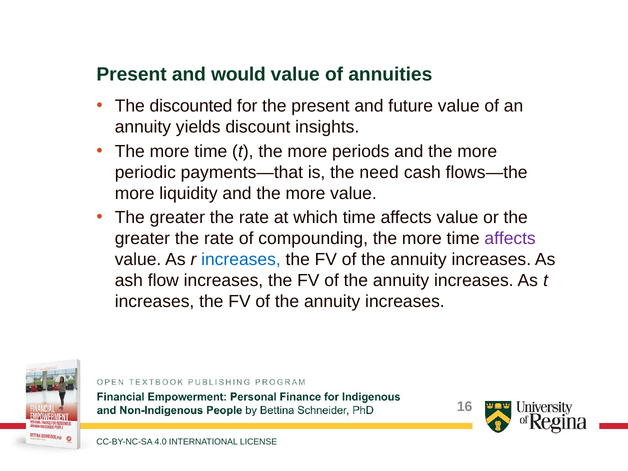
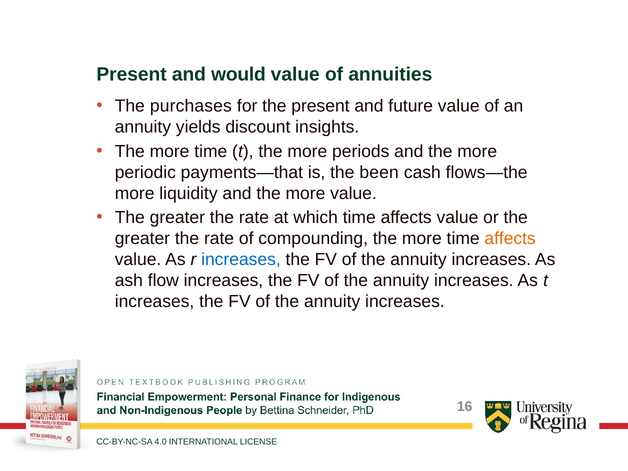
discounted: discounted -> purchases
need: need -> been
affects at (510, 239) colour: purple -> orange
